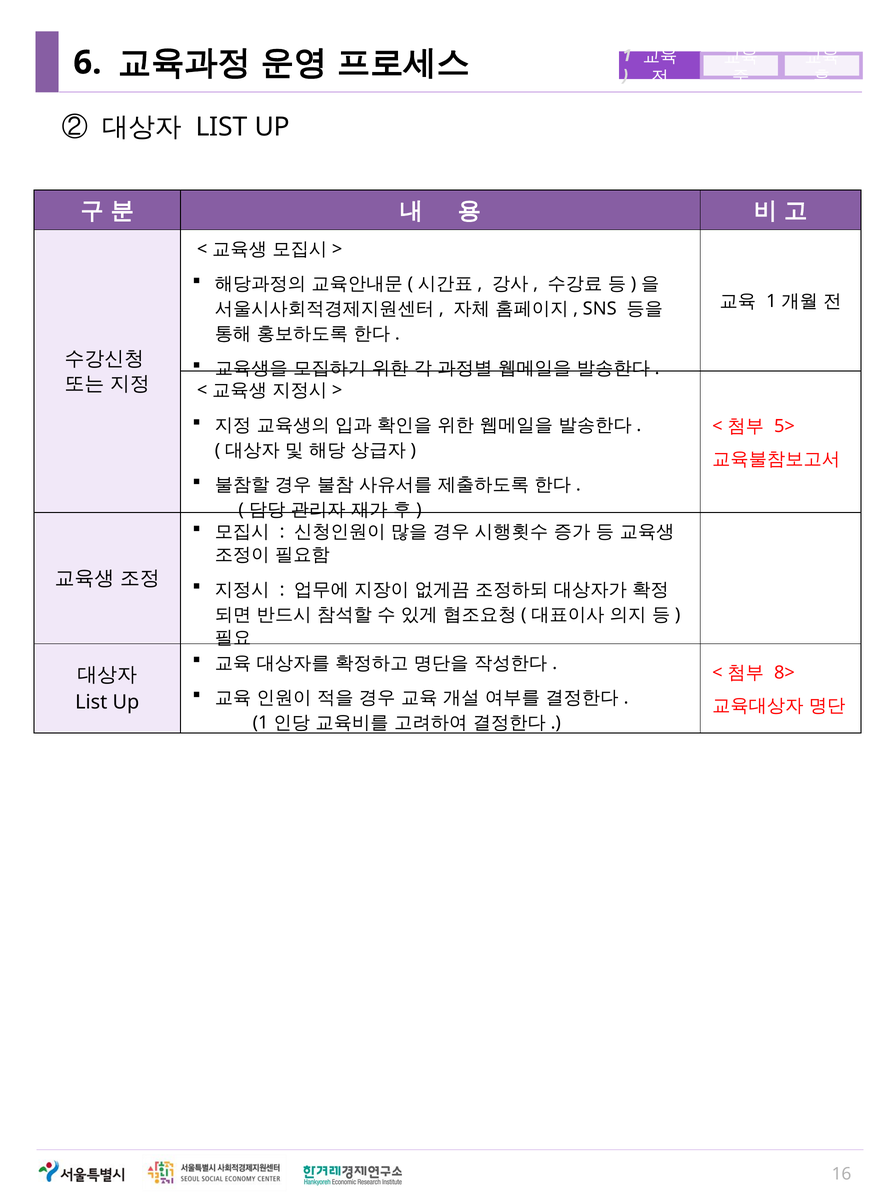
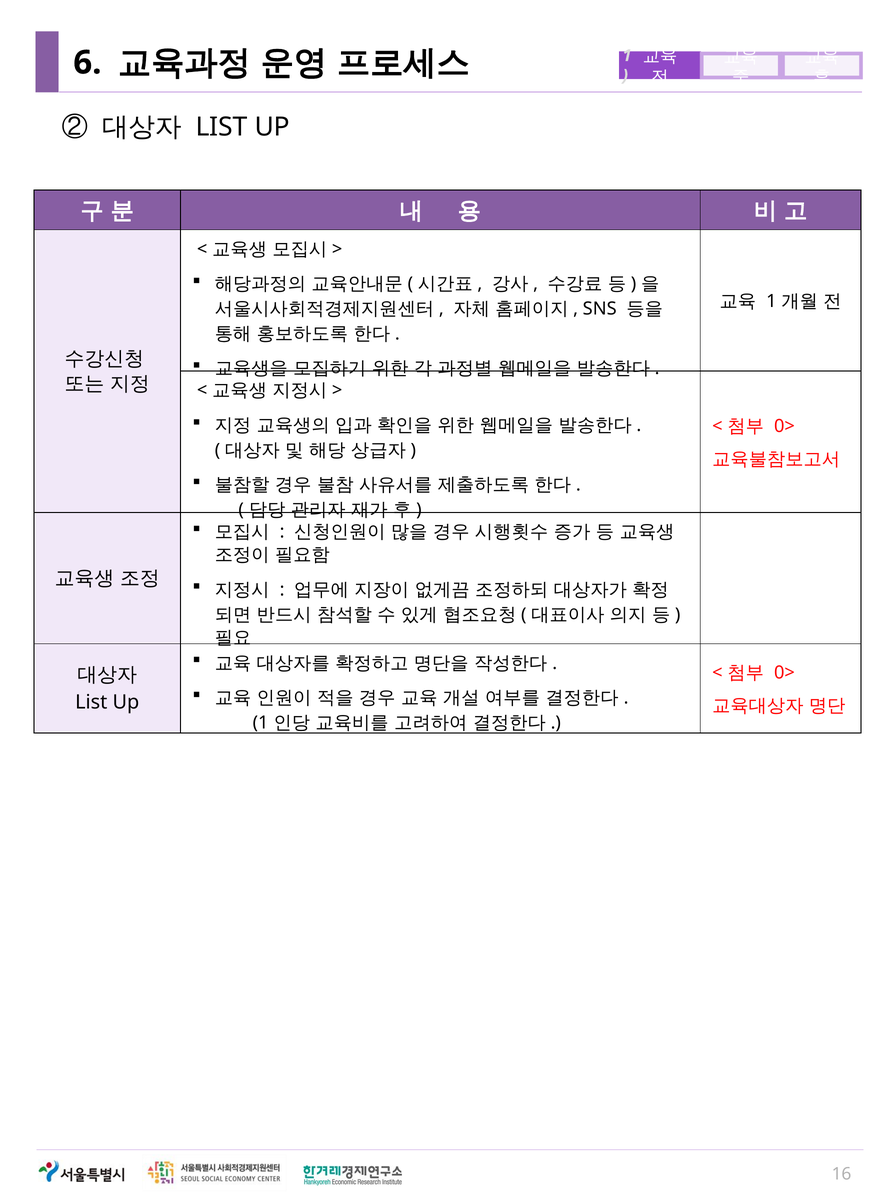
5> at (784, 426): 5> -> 0>
8> at (784, 673): 8> -> 0>
